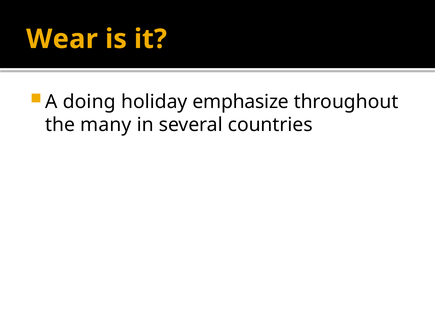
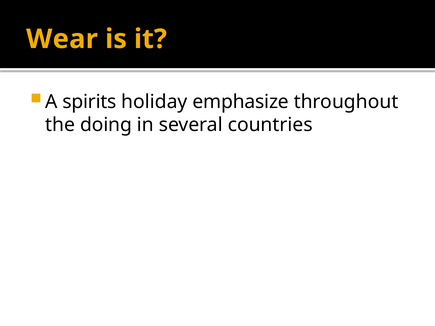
doing: doing -> spirits
many: many -> doing
